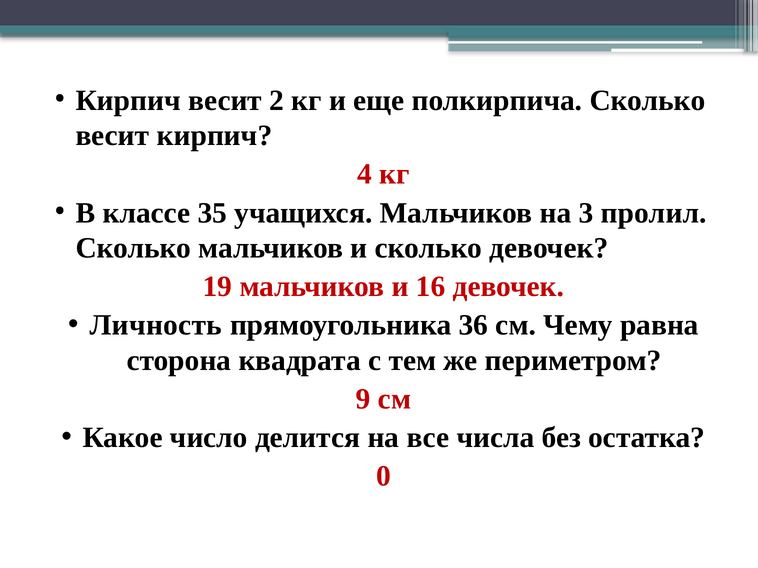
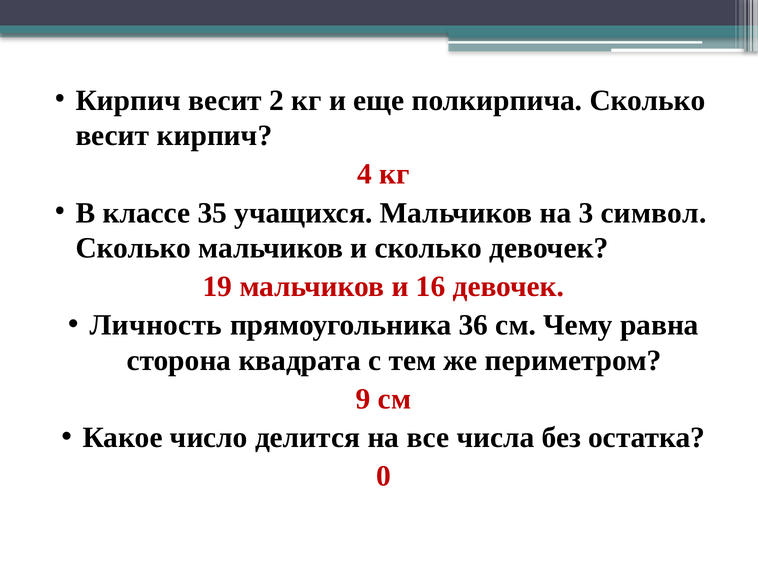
пролил: пролил -> символ
